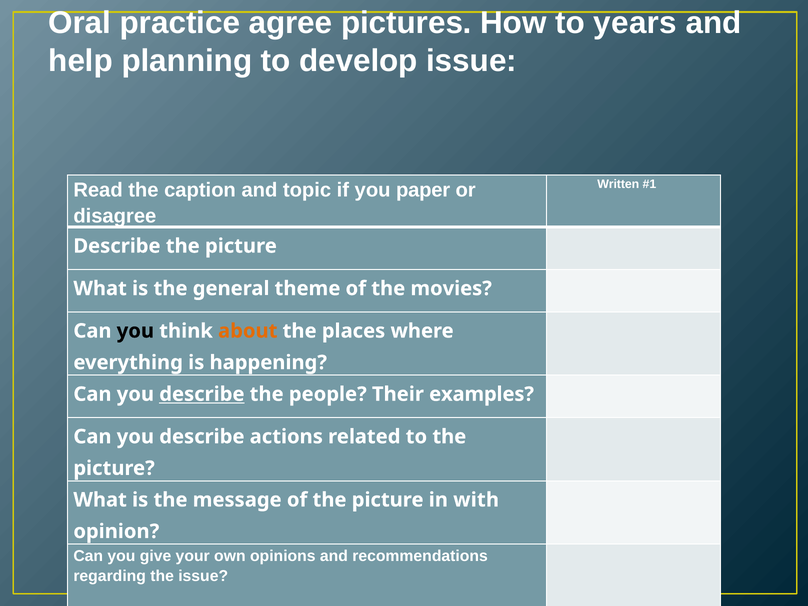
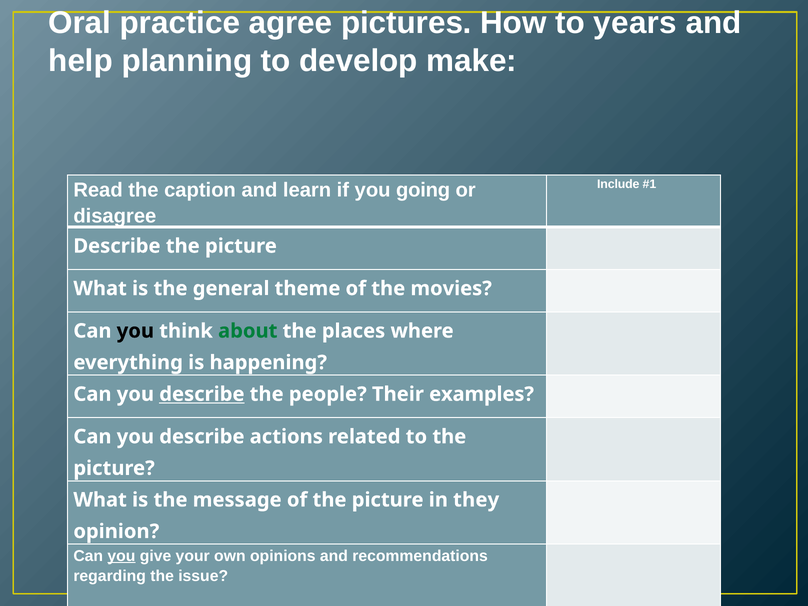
develop issue: issue -> make
Written: Written -> Include
topic: topic -> learn
paper: paper -> going
about colour: orange -> green
with: with -> they
you at (121, 556) underline: none -> present
